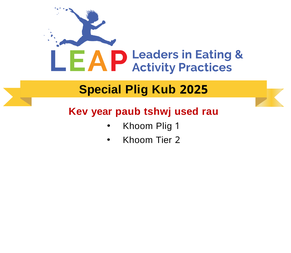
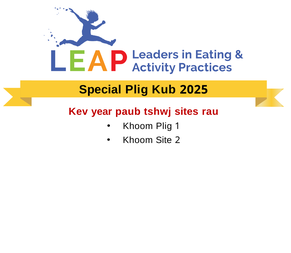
used: used -> sites
Tier: Tier -> Site
